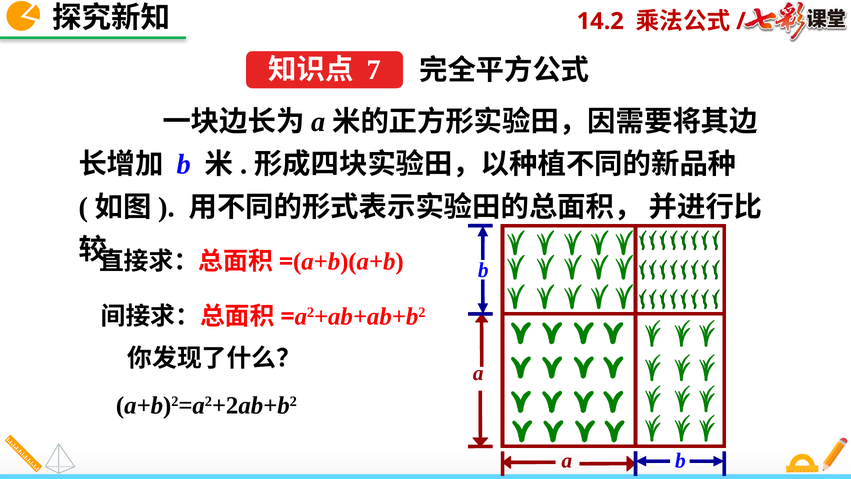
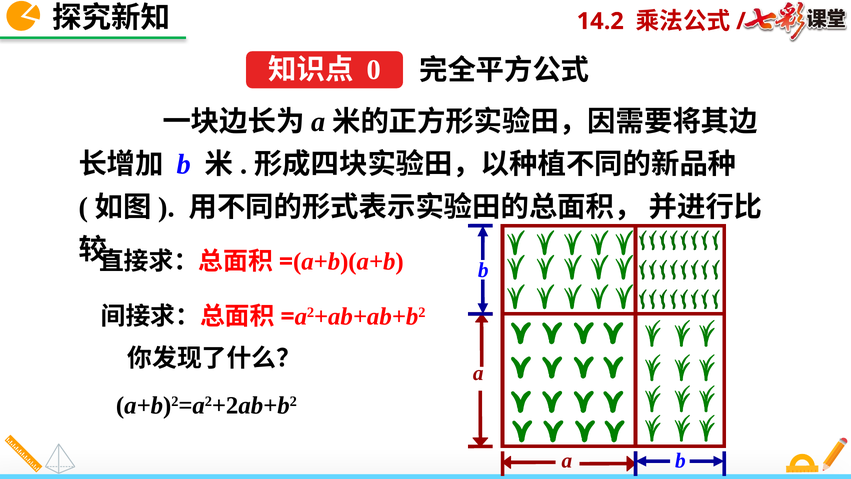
7: 7 -> 0
